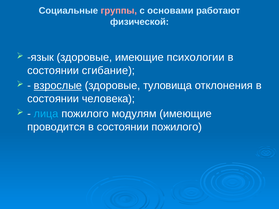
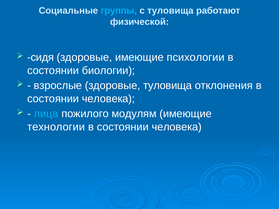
группы colour: pink -> light blue
с основами: основами -> туловища
язык: язык -> сидя
сгибание: сгибание -> биологии
взрослые underline: present -> none
проводится: проводится -> технологии
пожилого at (177, 127): пожилого -> человека
